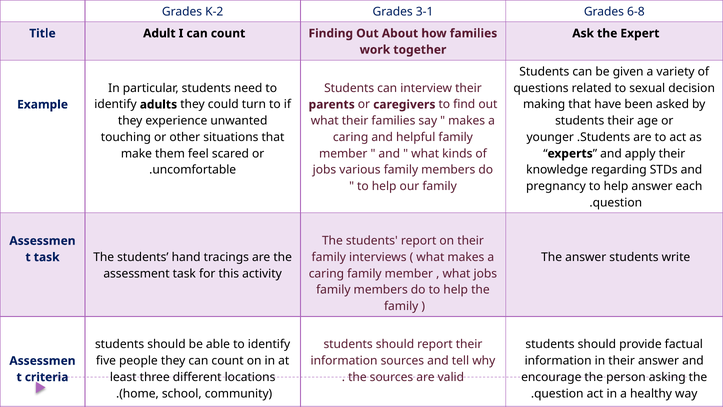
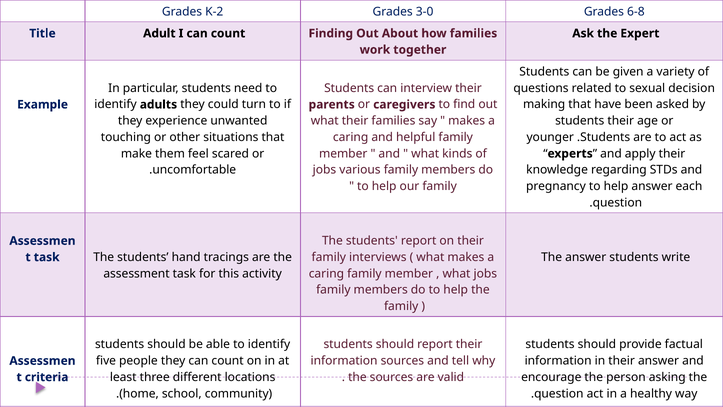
3-1: 3-1 -> 3-0
